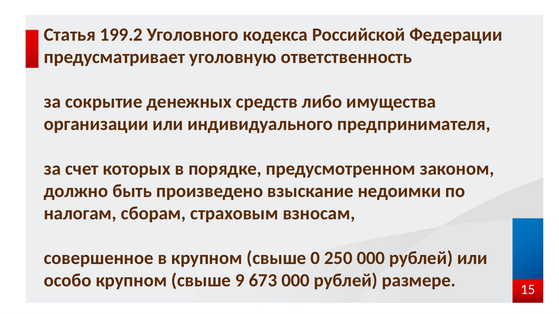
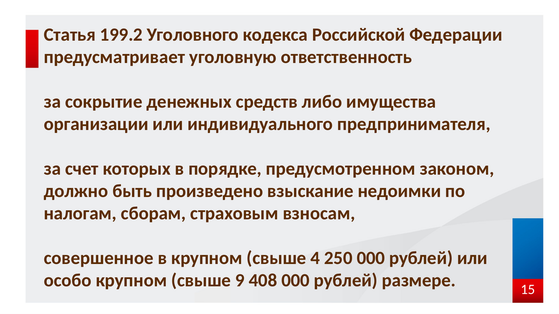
0: 0 -> 4
673: 673 -> 408
